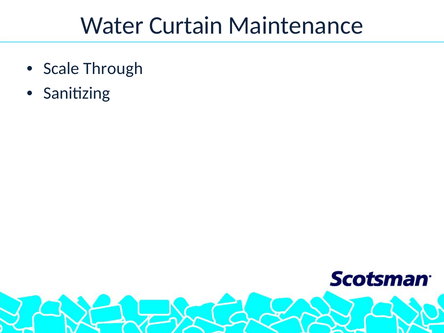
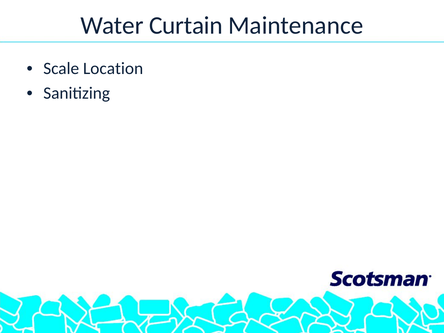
Through: Through -> Location
